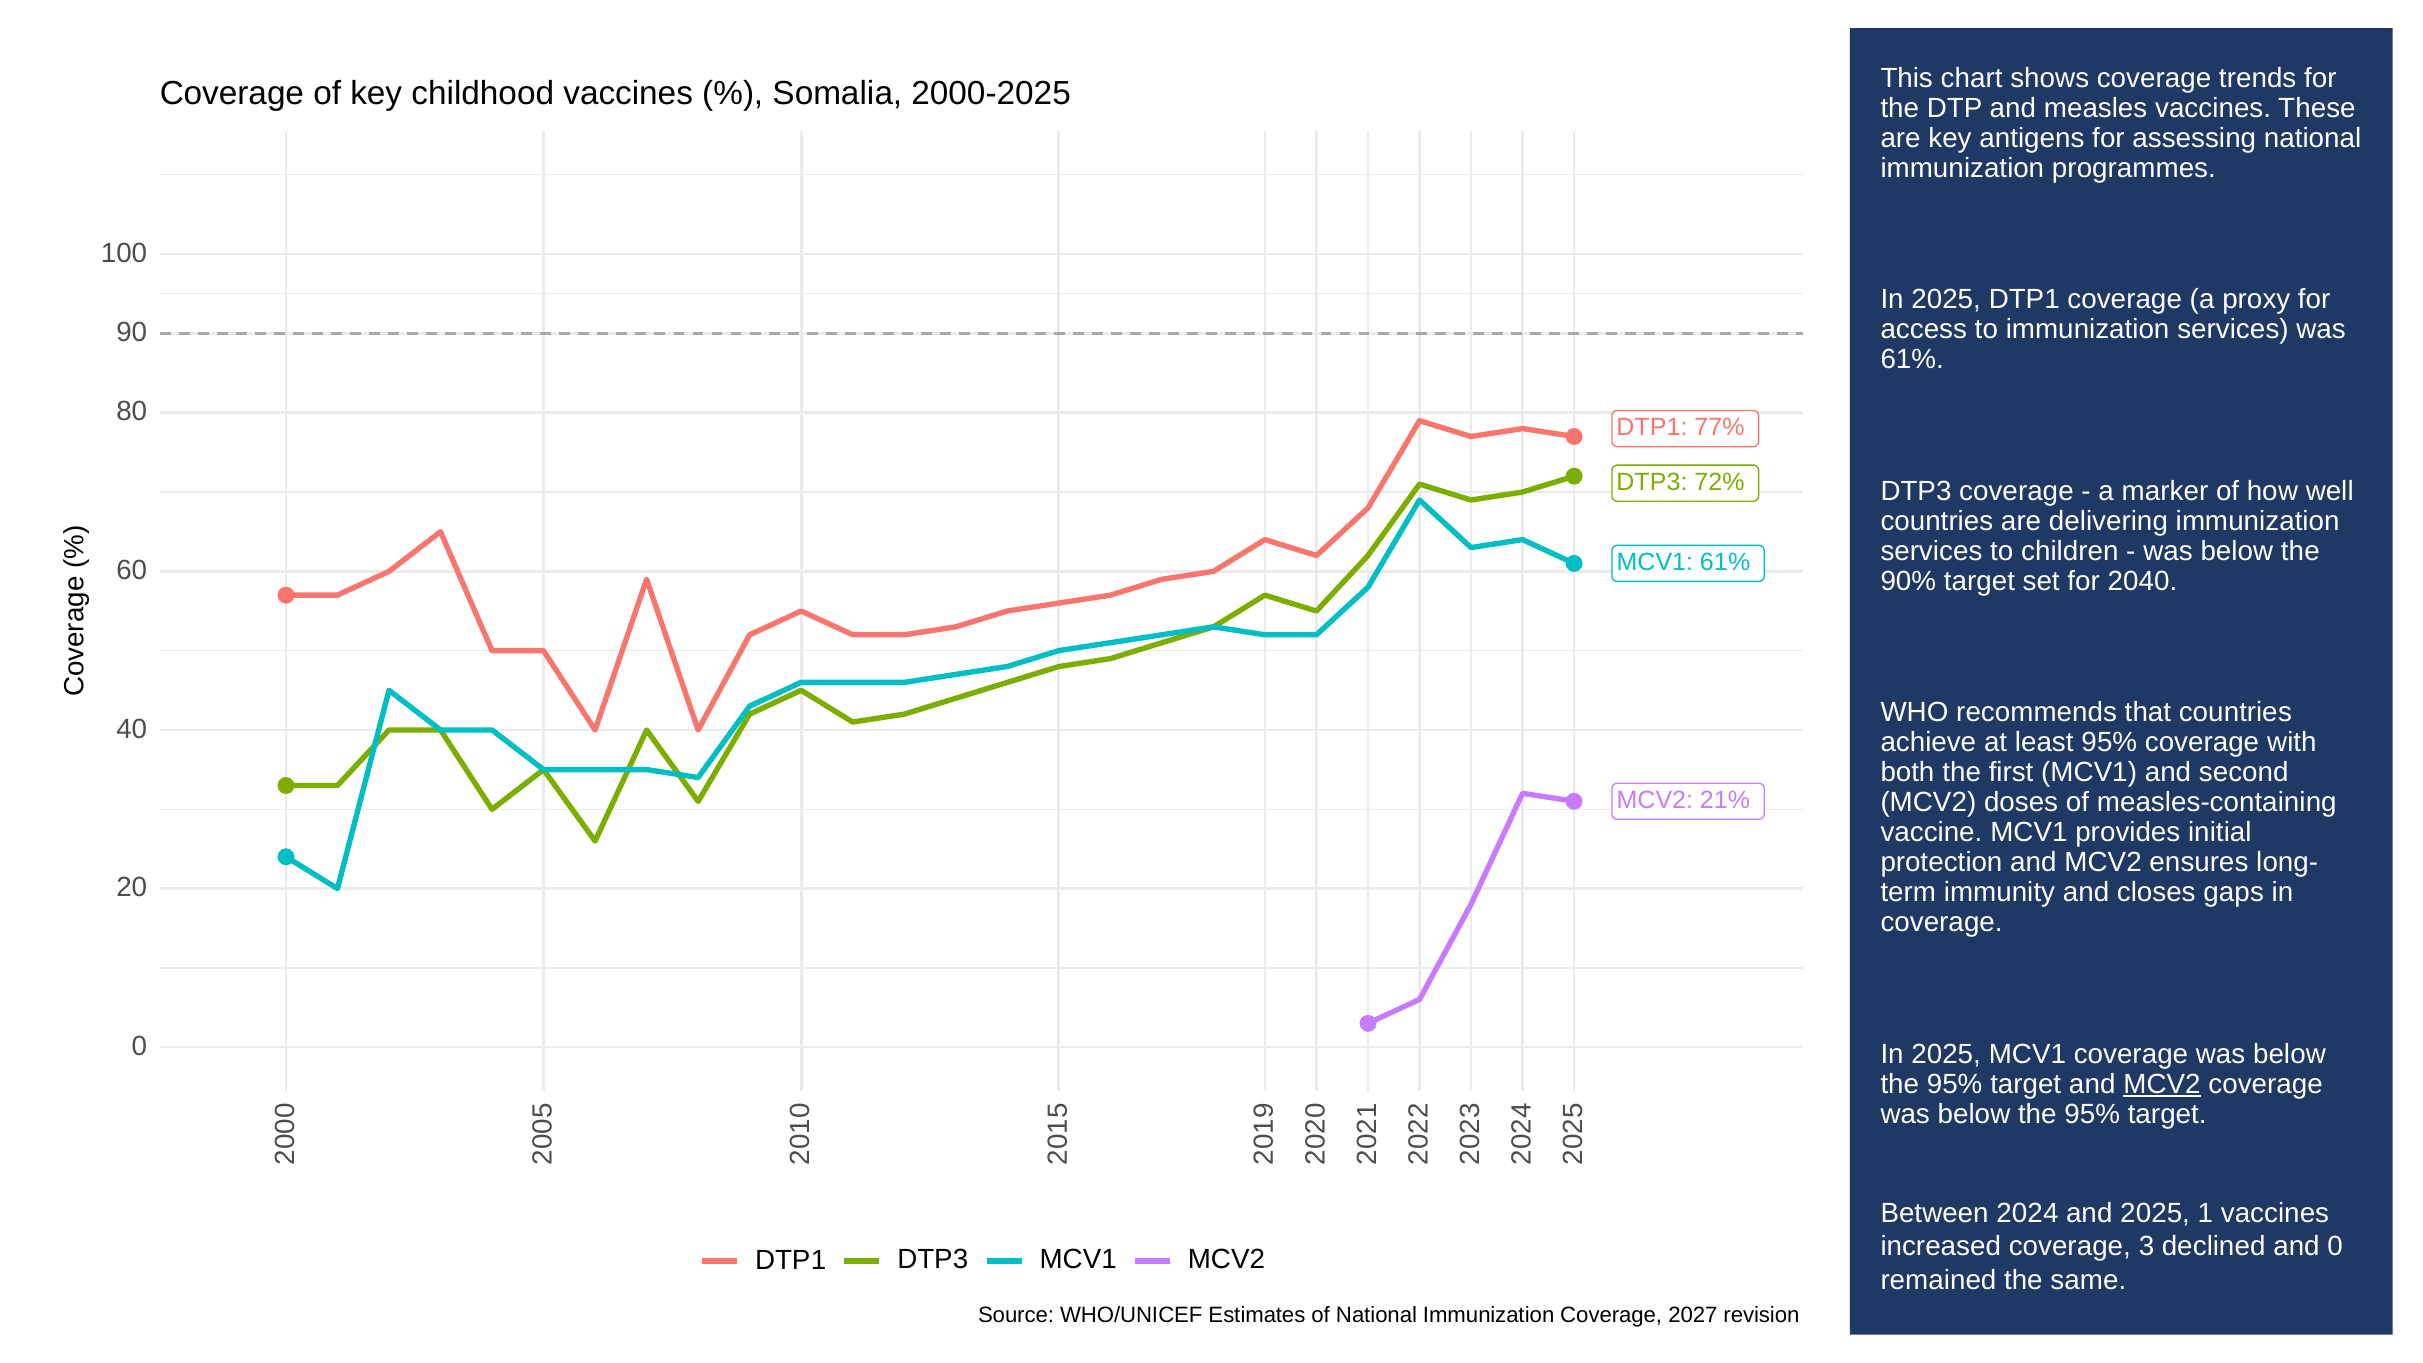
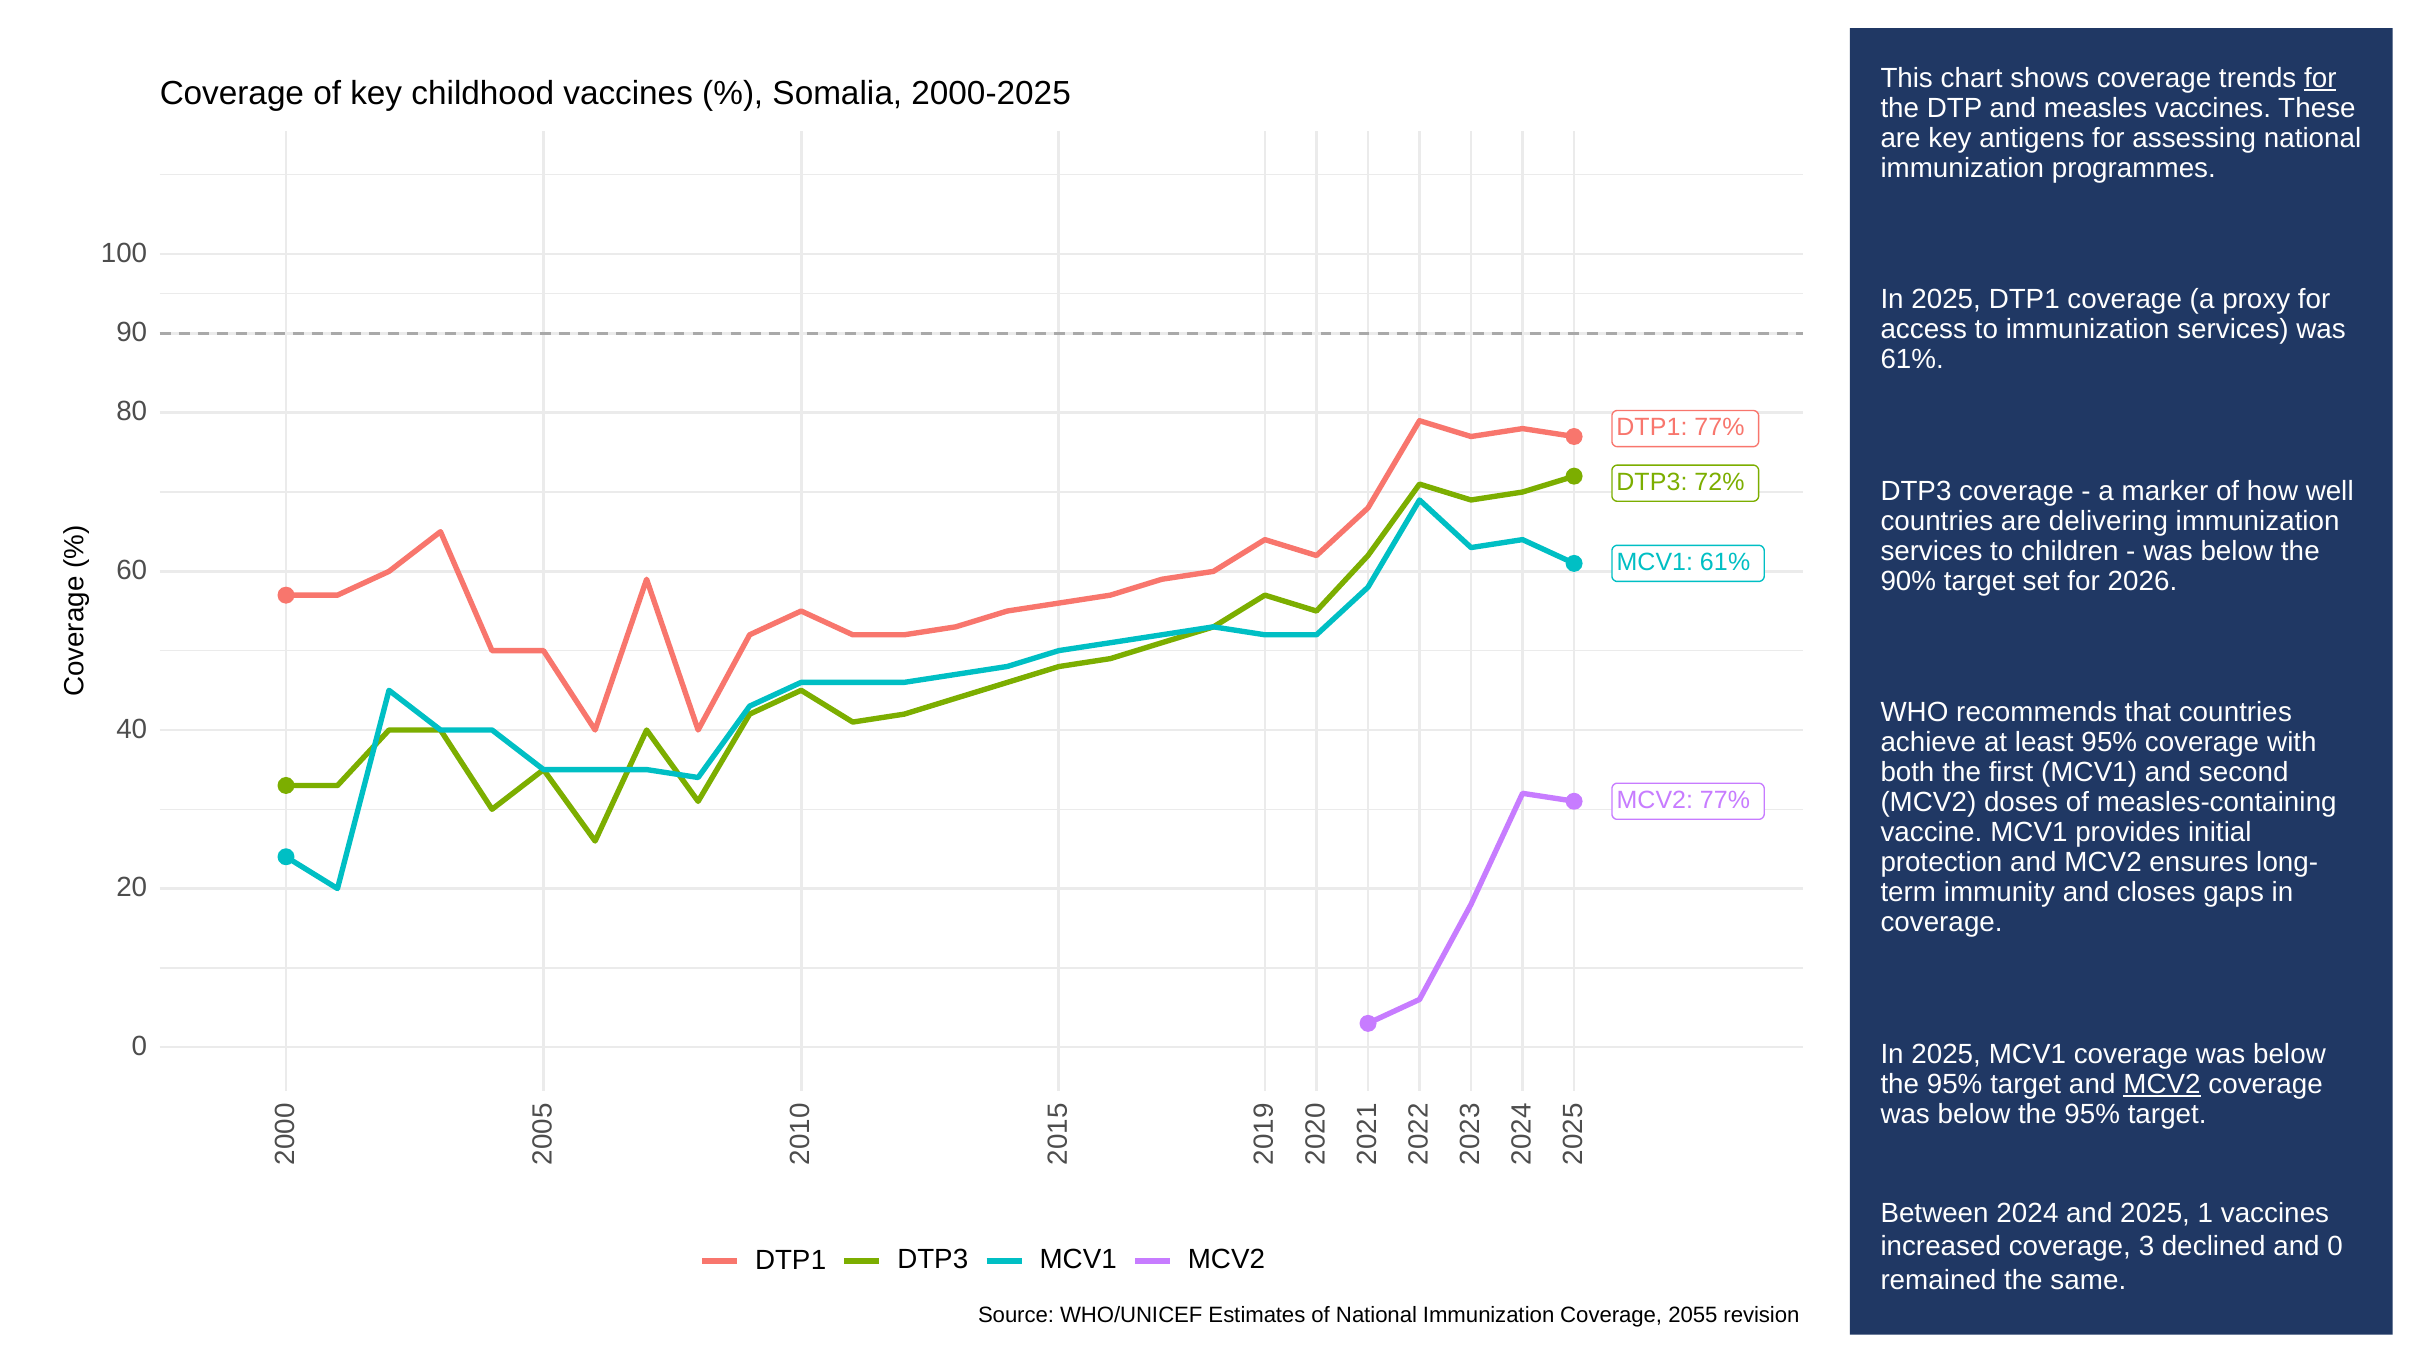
for at (2320, 78) underline: none -> present
2040: 2040 -> 2026
MCV2 21%: 21% -> 77%
2027: 2027 -> 2055
